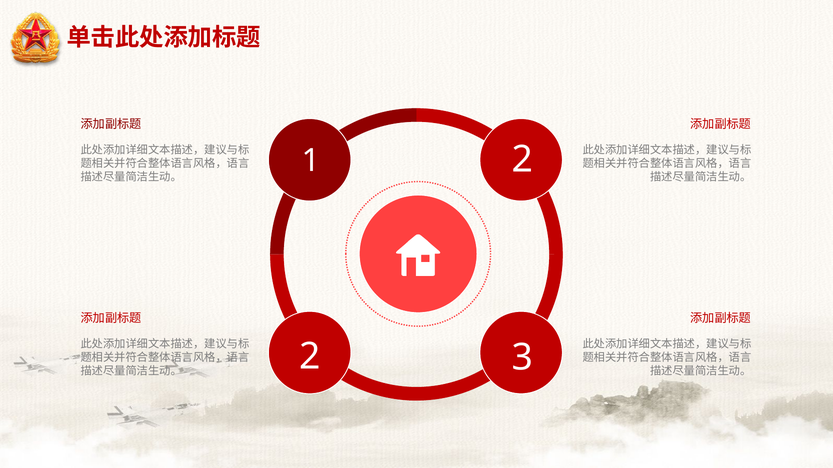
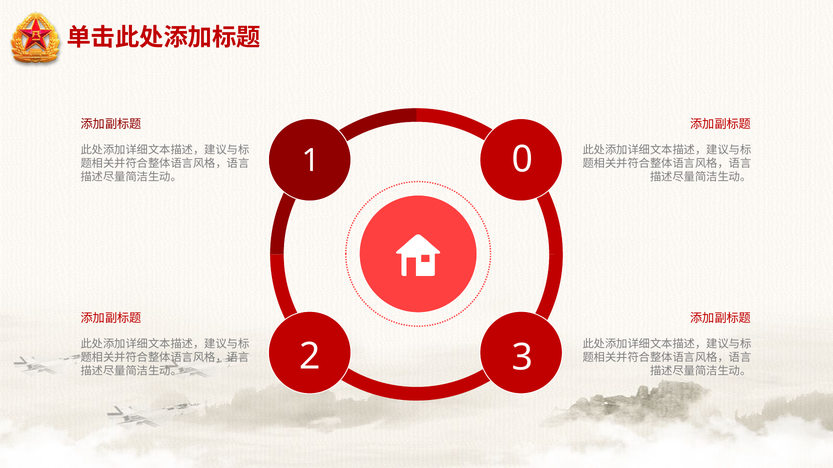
1 2: 2 -> 0
